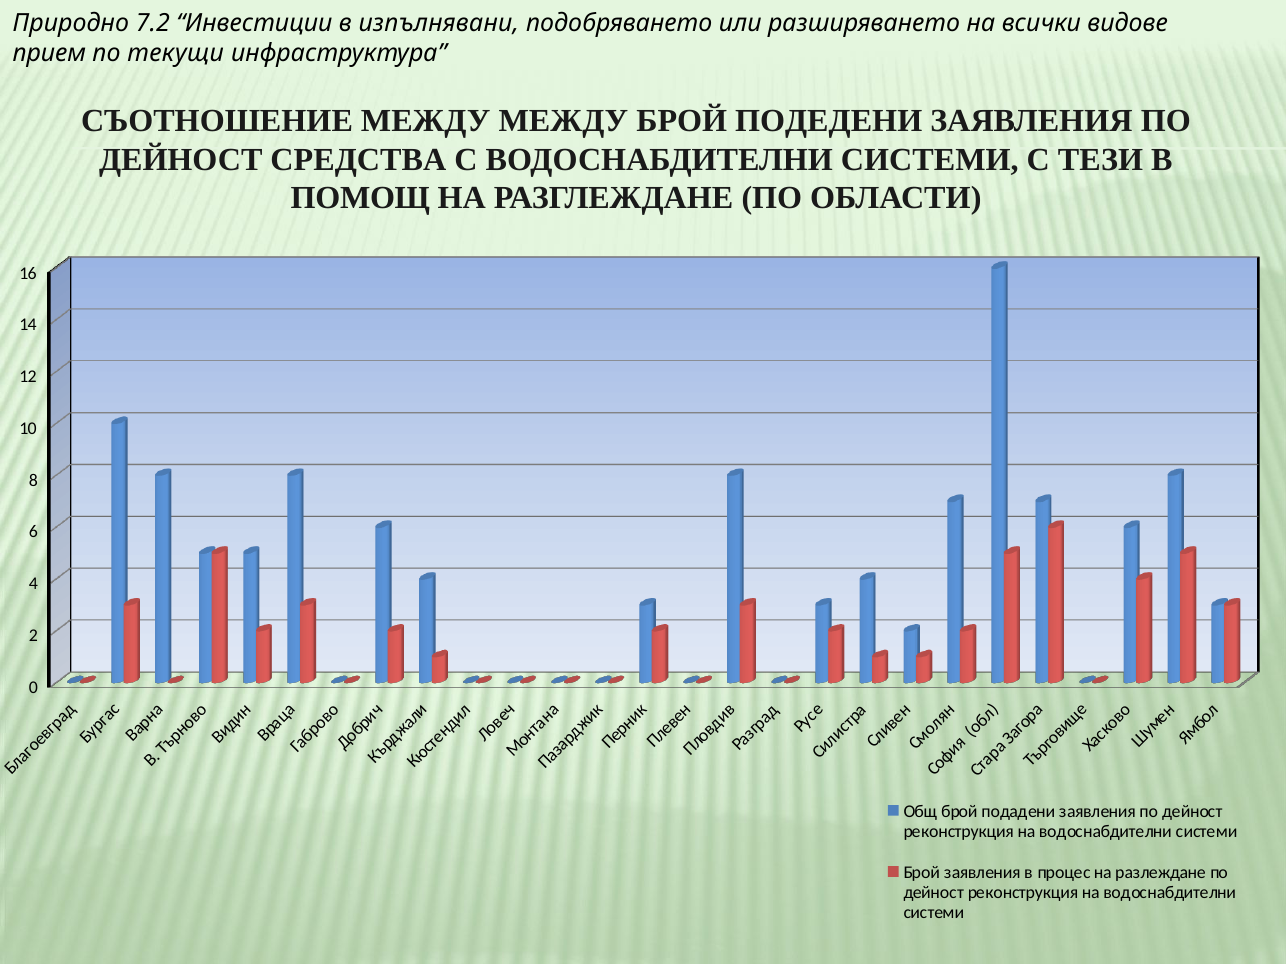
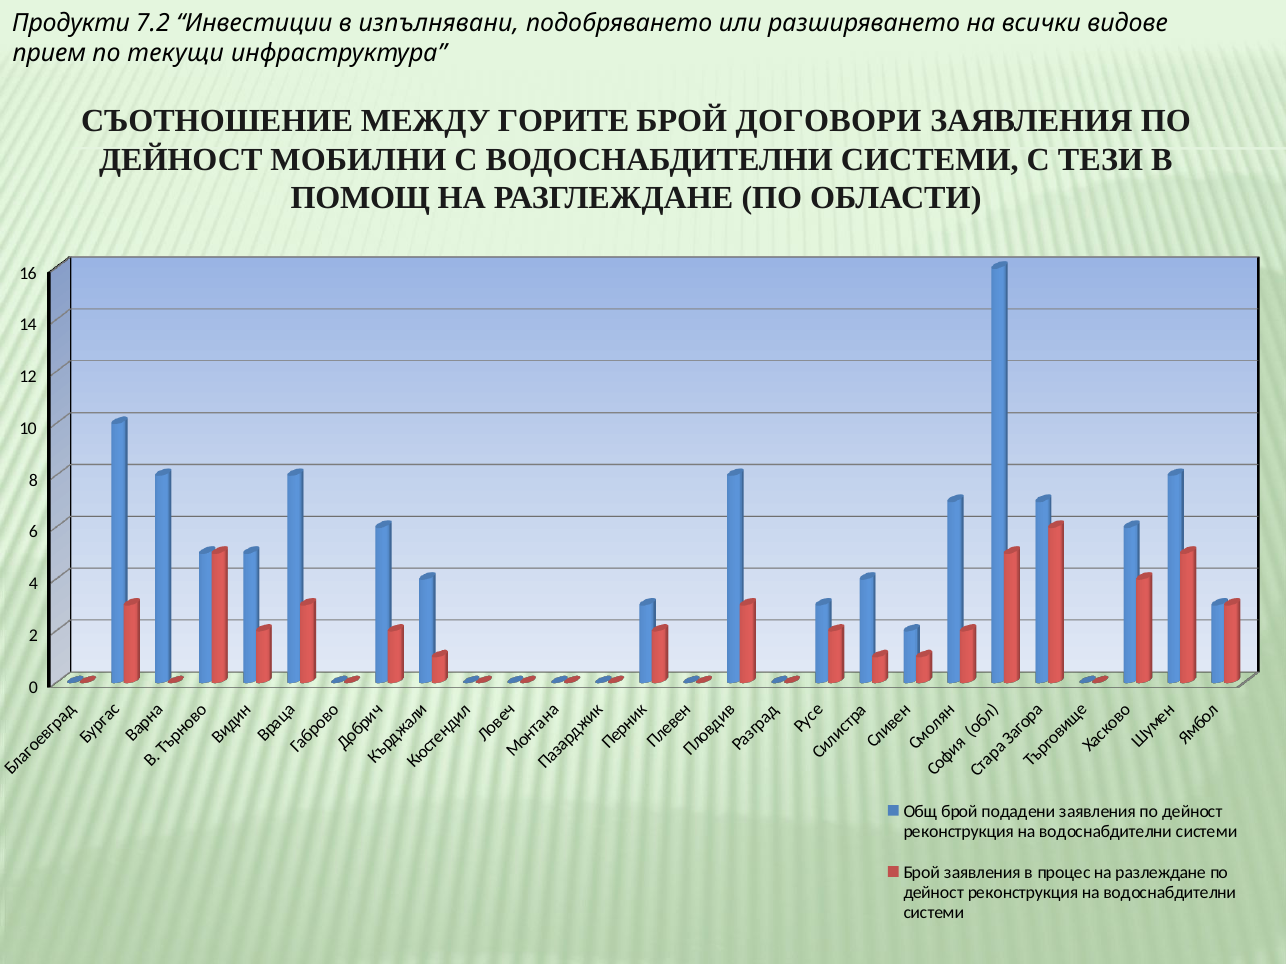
Природно: Природно -> Продукти
МЕЖДУ МЕЖДУ: МЕЖДУ -> ГОРИТЕ
ПОДЕДЕНИ: ПОДЕДЕНИ -> ДОГОВОРИ
СРЕДСТВА: СРЕДСТВА -> МОБИЛНИ
